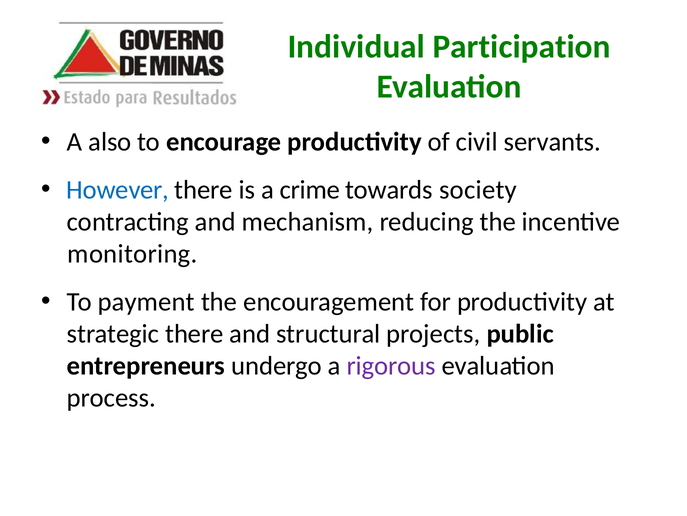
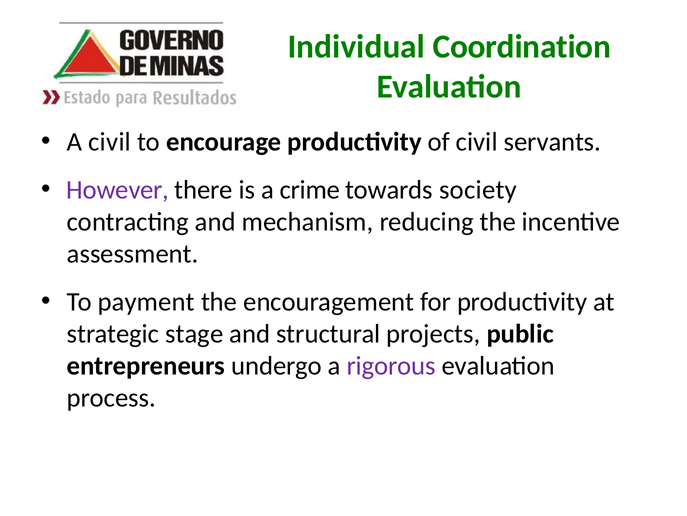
Participation: Participation -> Coordination
A also: also -> civil
However colour: blue -> purple
monitoring: monitoring -> assessment
strategic there: there -> stage
